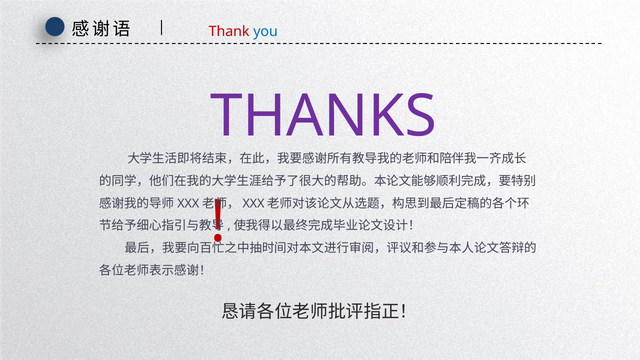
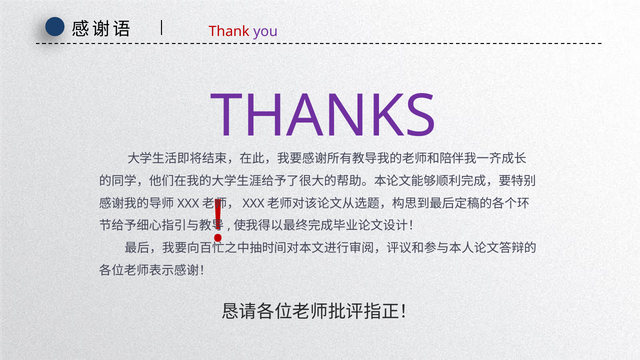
you colour: blue -> purple
